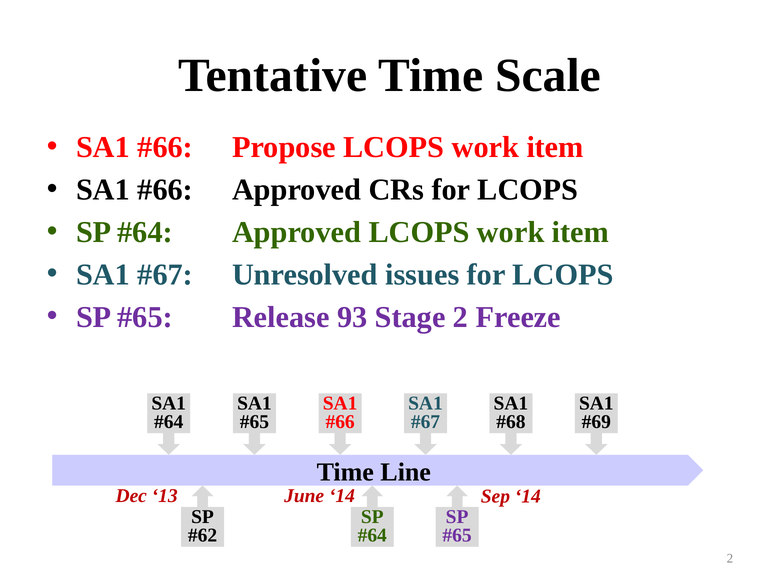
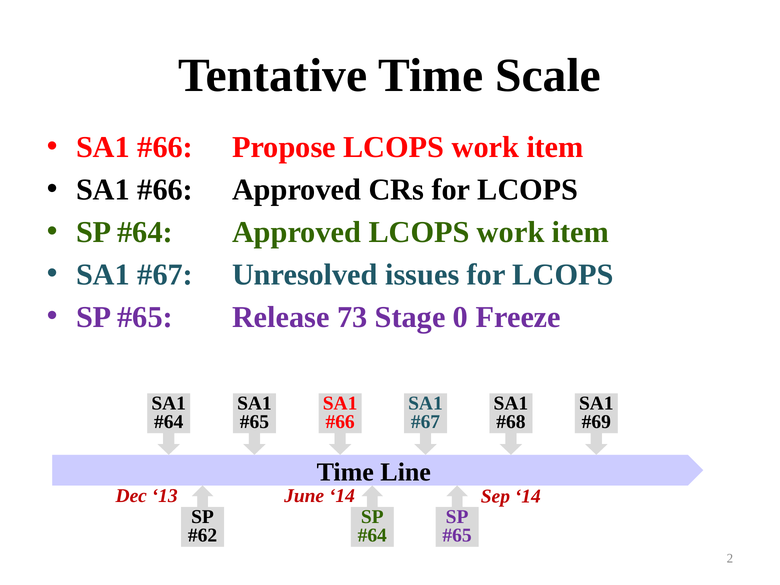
93: 93 -> 73
Stage 2: 2 -> 0
